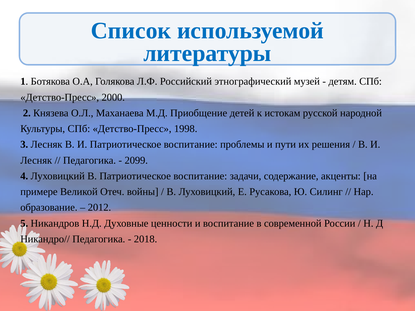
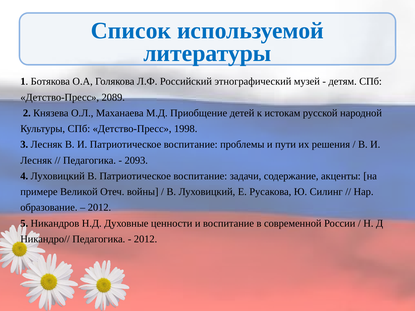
2000: 2000 -> 2089
2099: 2099 -> 2093
2018 at (146, 239): 2018 -> 2012
